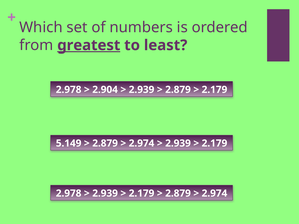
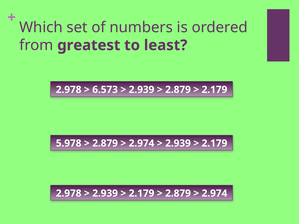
greatest underline: present -> none
2.904: 2.904 -> 6.573
5.149: 5.149 -> 5.978
